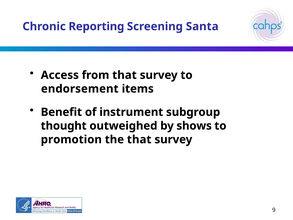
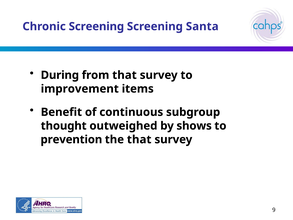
Chronic Reporting: Reporting -> Screening
Access: Access -> During
endorsement: endorsement -> improvement
instrument: instrument -> continuous
promotion: promotion -> prevention
